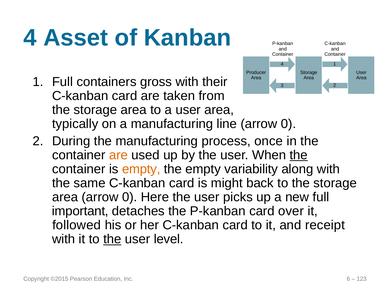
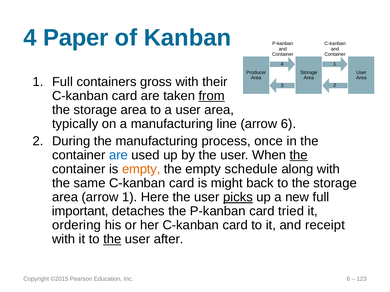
Asset: Asset -> Paper
from underline: none -> present
line arrow 0: 0 -> 6
are at (119, 155) colour: orange -> blue
variability: variability -> schedule
area arrow 0: 0 -> 1
picks underline: none -> present
over: over -> tried
followed: followed -> ordering
level: level -> after
